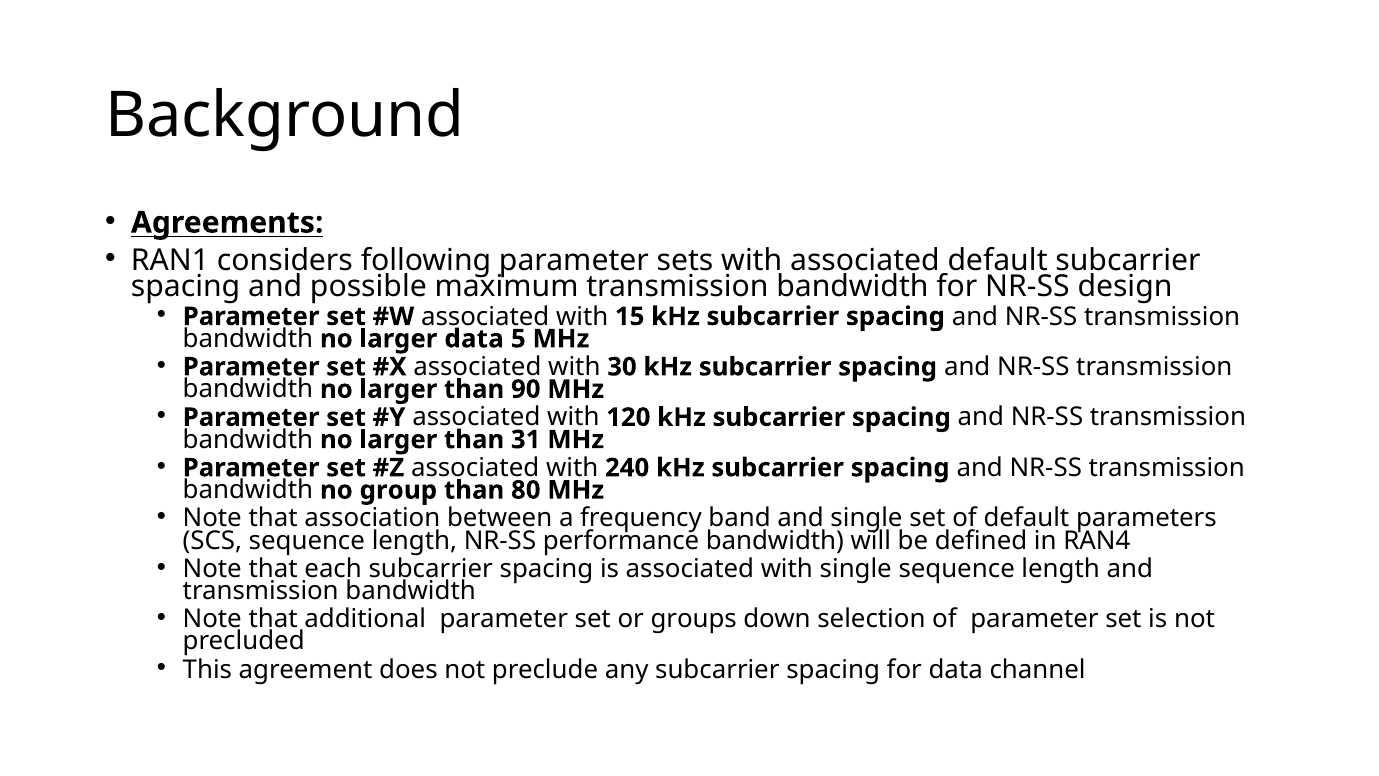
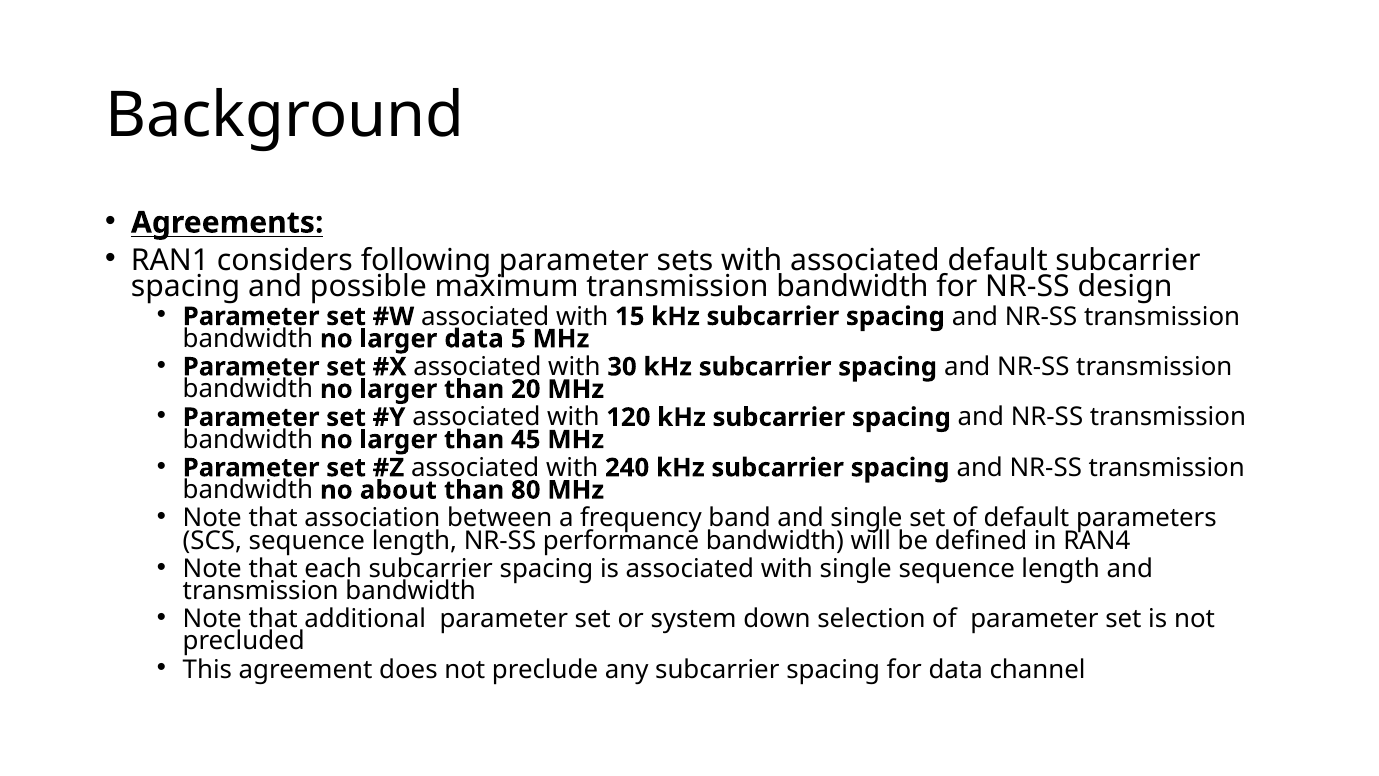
90: 90 -> 20
31: 31 -> 45
group: group -> about
groups: groups -> system
